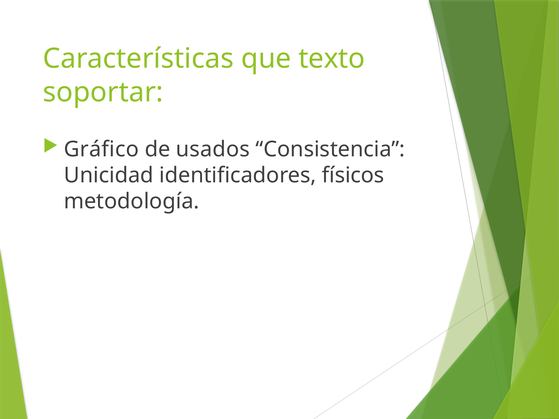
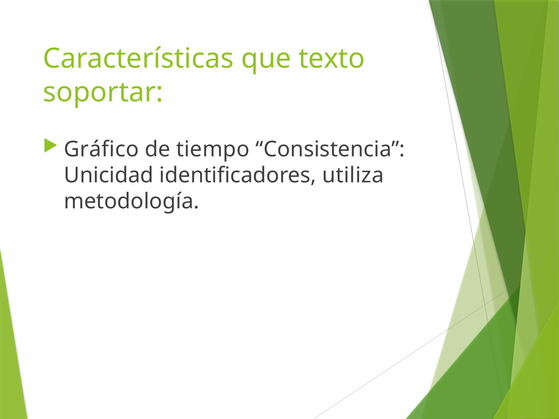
usados: usados -> tiempo
físicos: físicos -> utiliza
